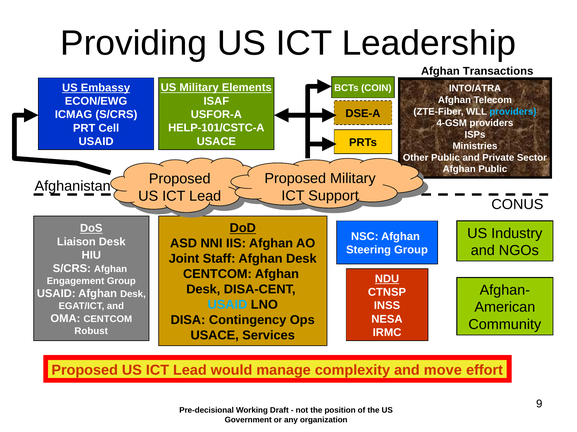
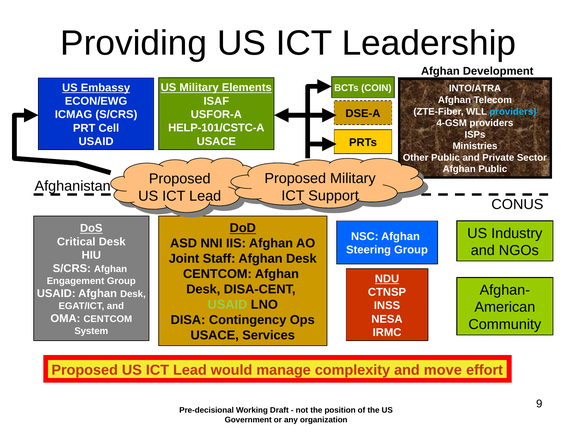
Transactions: Transactions -> Development
Liaison: Liaison -> Critical
USAID at (227, 305) colour: light blue -> light green
Robust: Robust -> System
